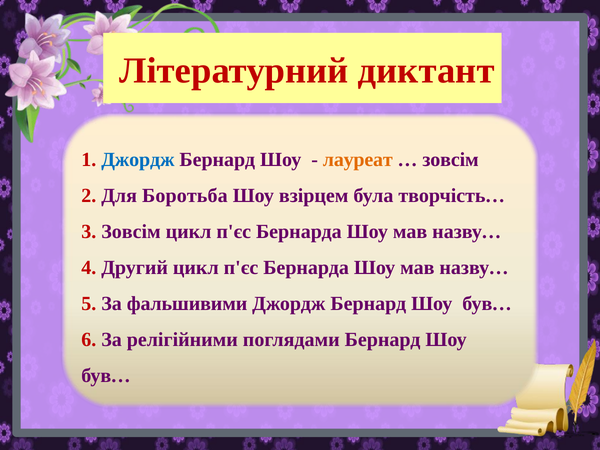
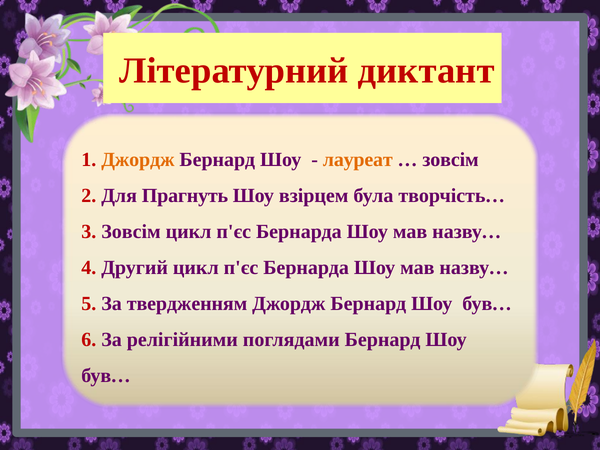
Джордж at (138, 160) colour: blue -> orange
Боротьба: Боротьба -> Прагнуть
фальшивими: фальшивими -> твердженням
